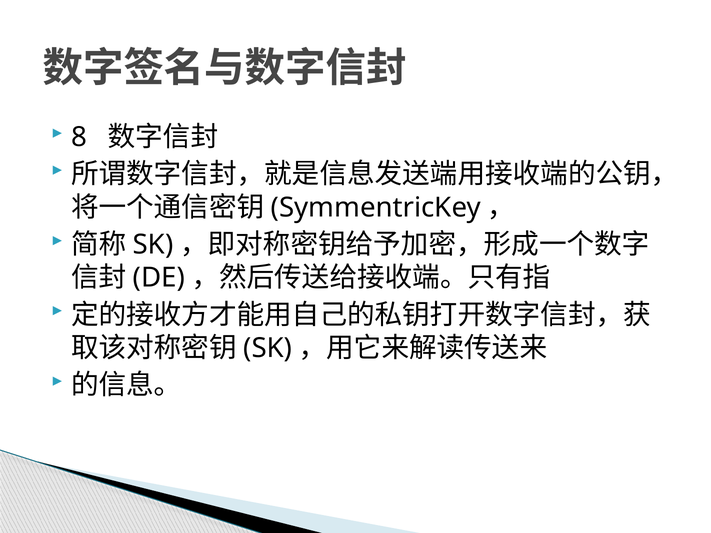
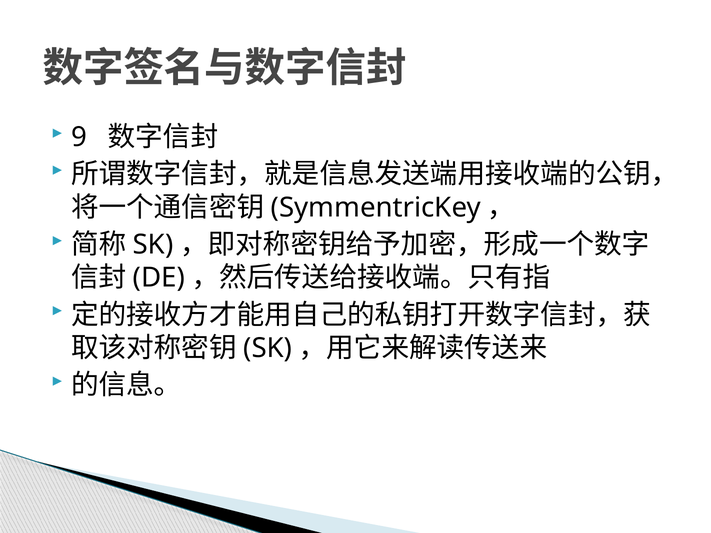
8: 8 -> 9
